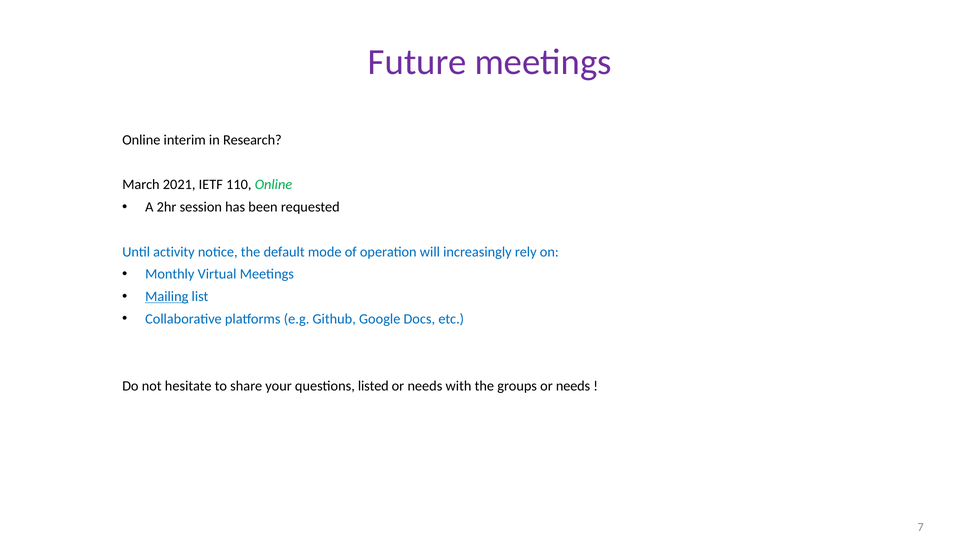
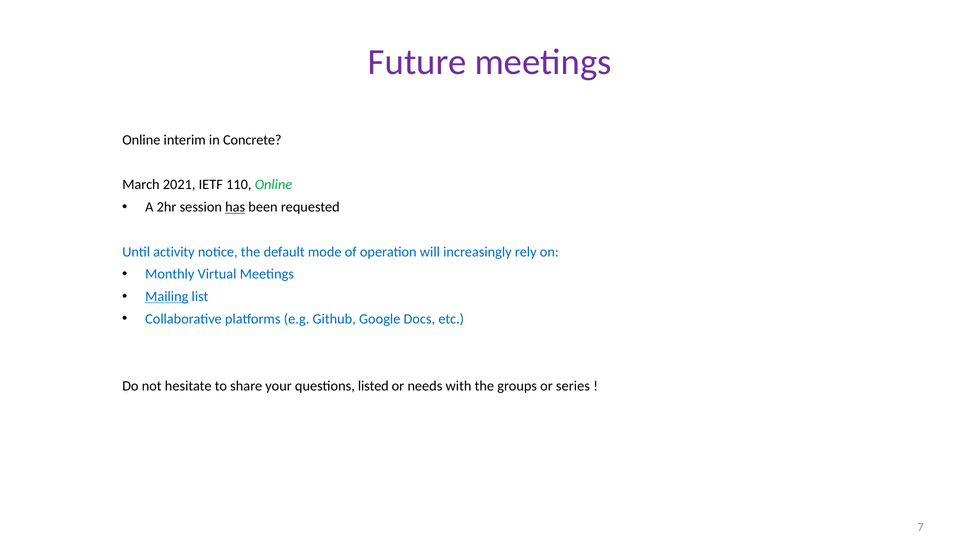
Research: Research -> Concrete
has underline: none -> present
groups or needs: needs -> series
